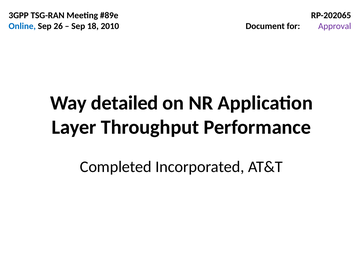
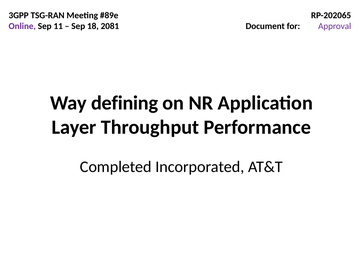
Online colour: blue -> purple
26: 26 -> 11
2010: 2010 -> 2081
detailed: detailed -> defining
